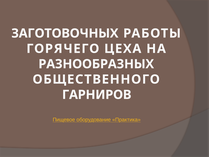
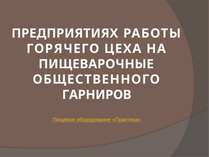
ЗАГОТОВОЧНЫХ: ЗАГОТОВОЧНЫХ -> ПРЕДПРИЯТИЯХ
РАЗНООБРАЗНЫХ: РАЗНООБРАЗНЫХ -> ПИЩЕВАРОЧНЫЕ
